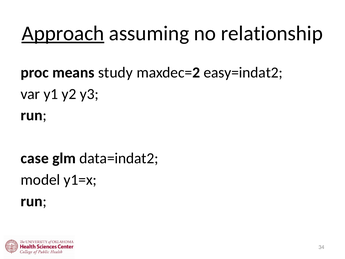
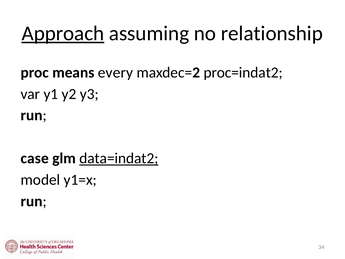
study: study -> every
easy=indat2: easy=indat2 -> proc=indat2
data=indat2 underline: none -> present
